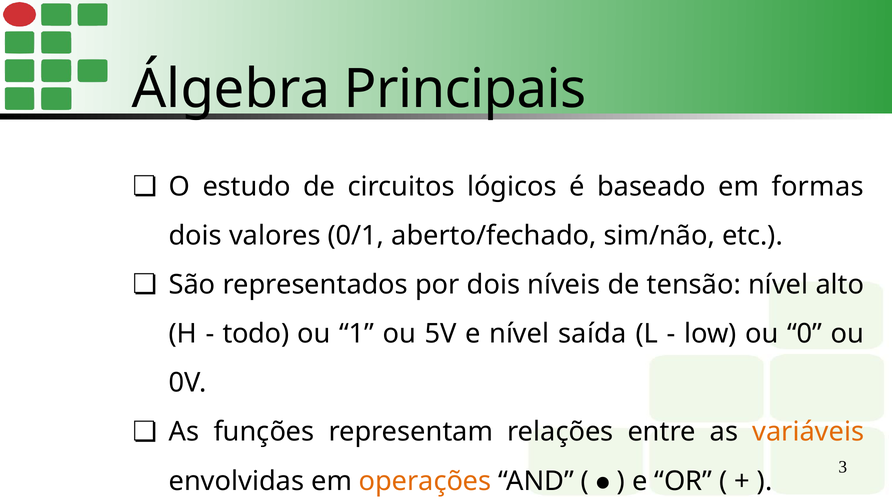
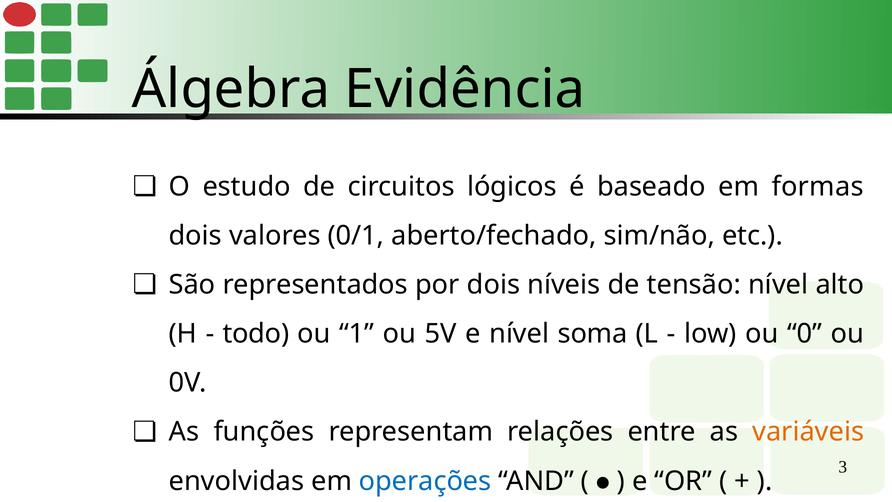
Principais: Principais -> Evidência
saída: saída -> soma
operações colour: orange -> blue
